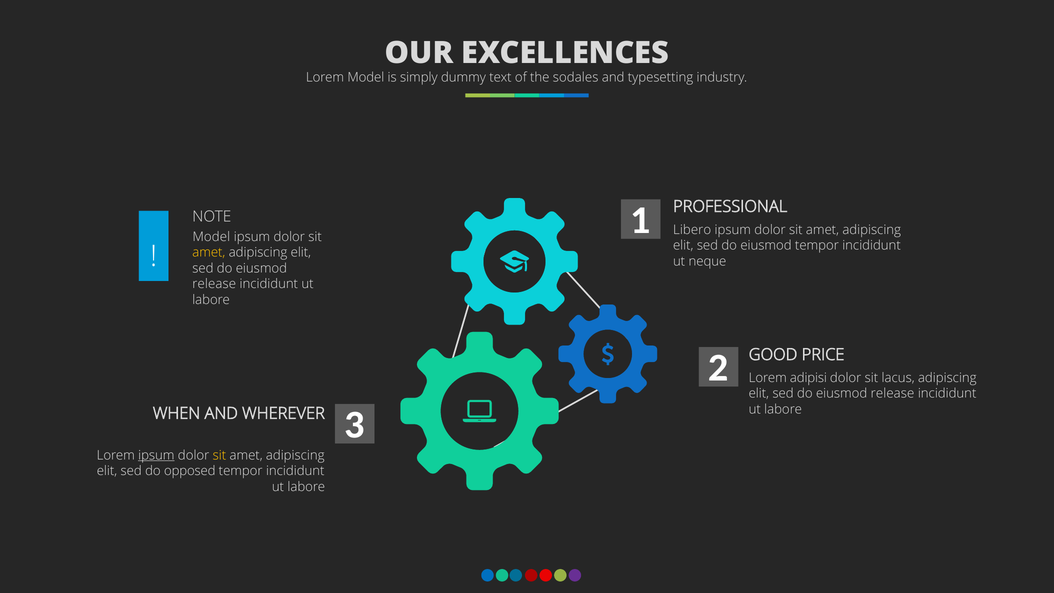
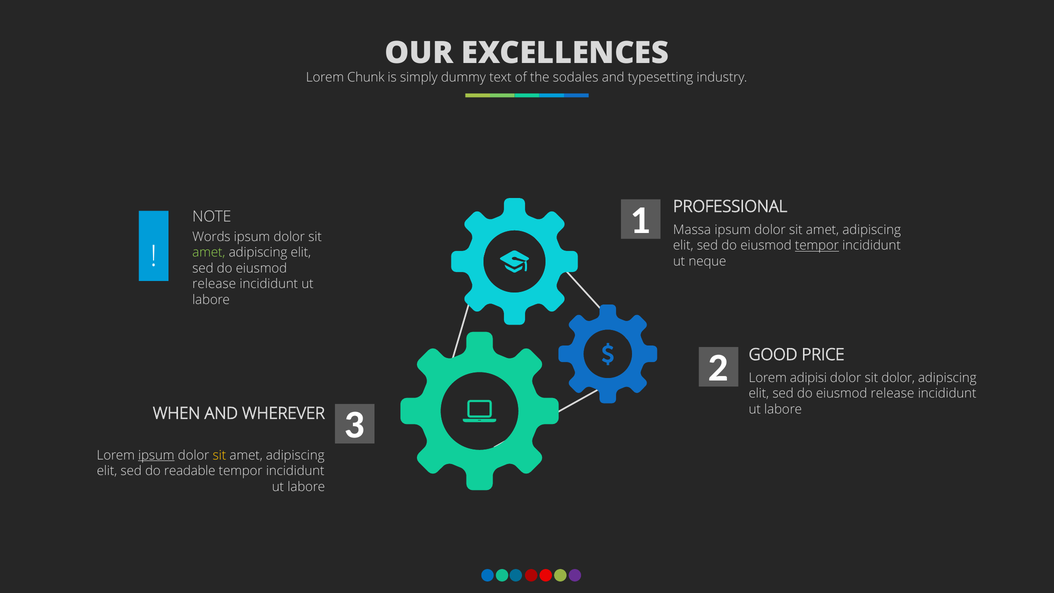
Lorem Model: Model -> Chunk
Libero: Libero -> Massa
Model at (211, 237): Model -> Words
tempor at (817, 245) underline: none -> present
amet at (209, 252) colour: yellow -> light green
sit lacus: lacus -> dolor
opposed: opposed -> readable
